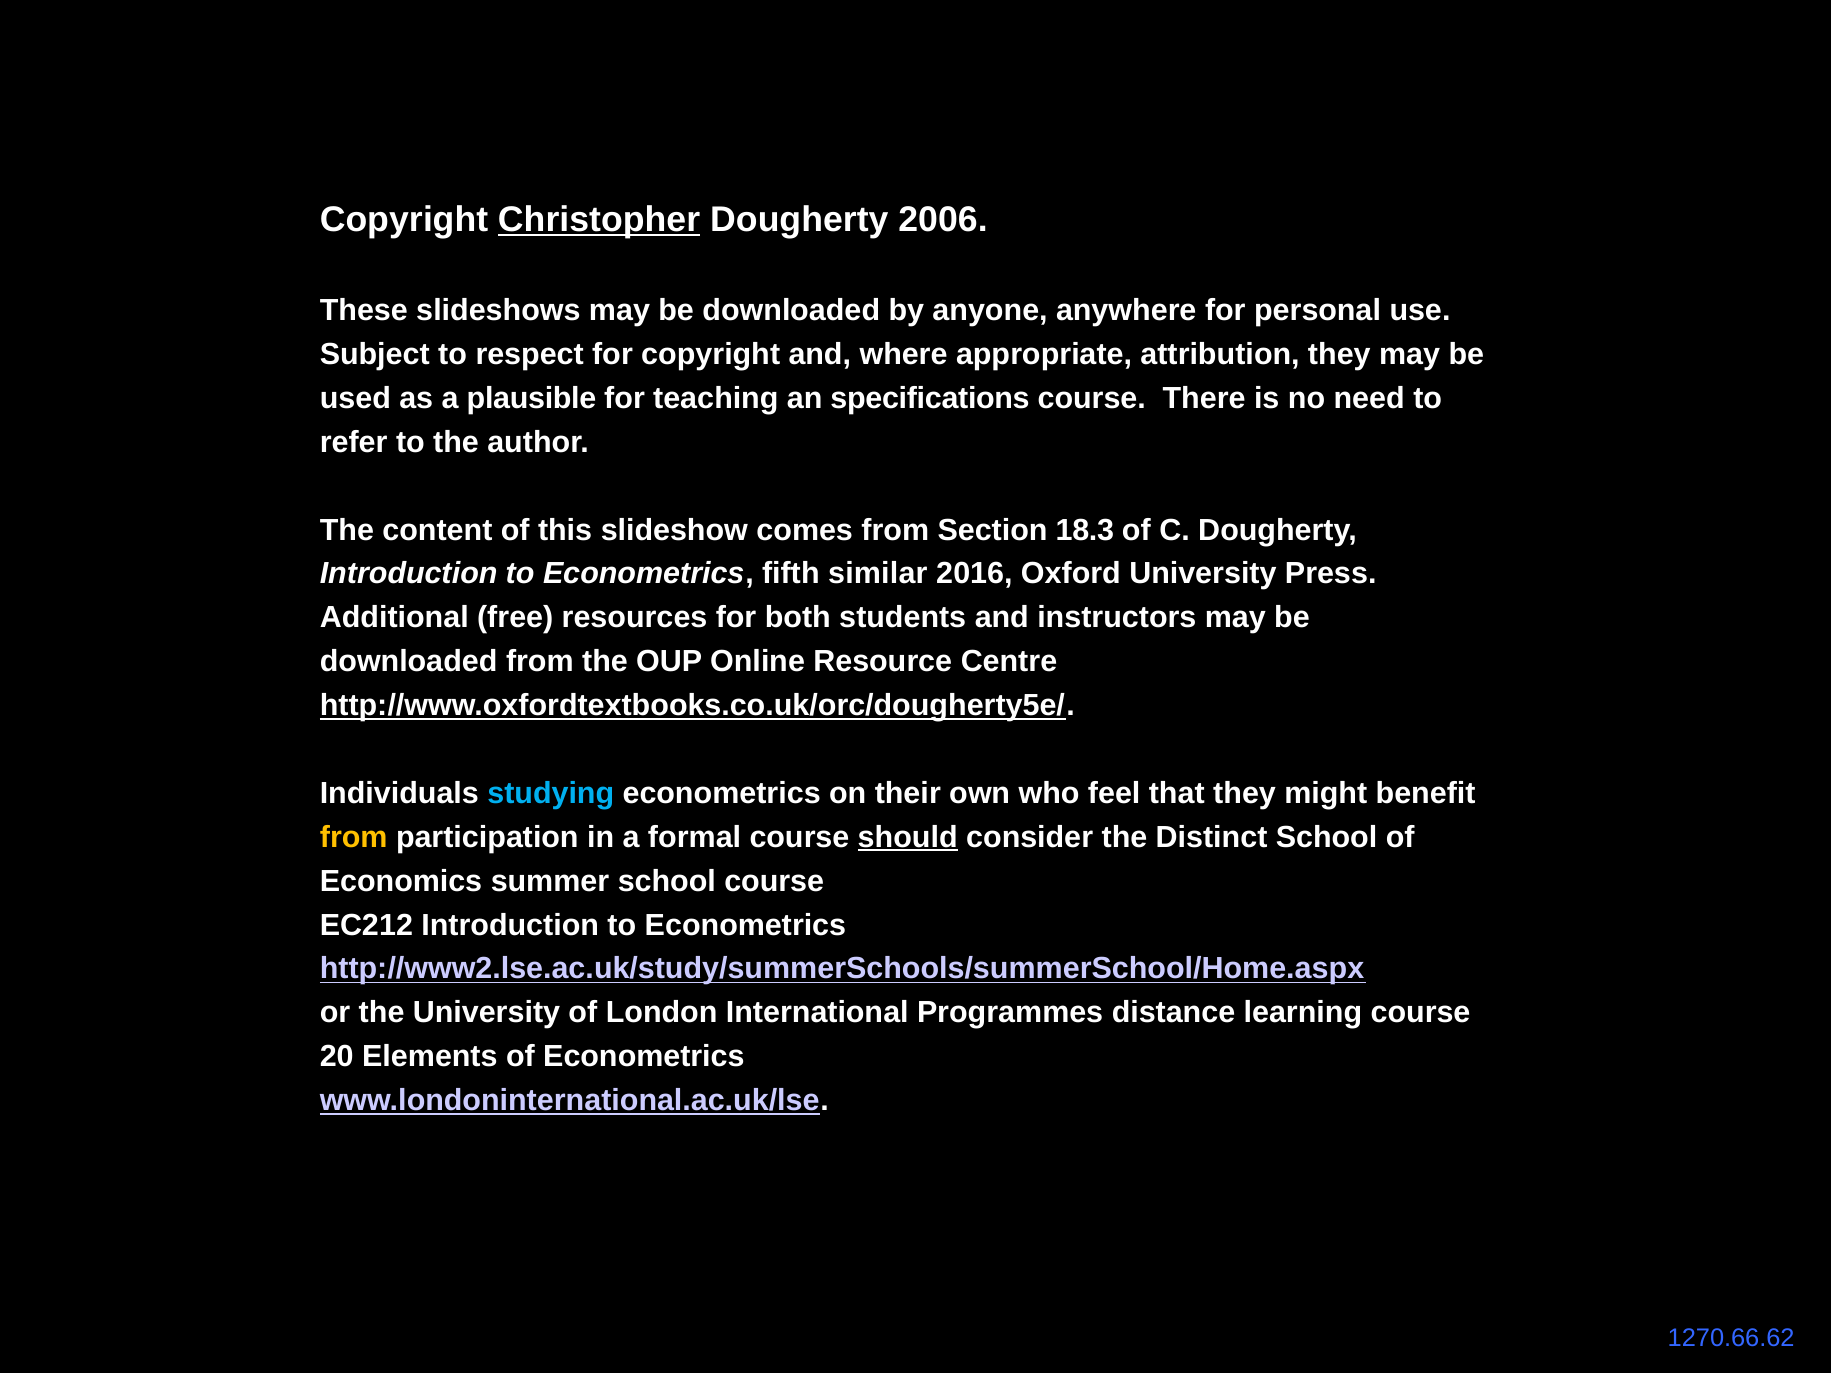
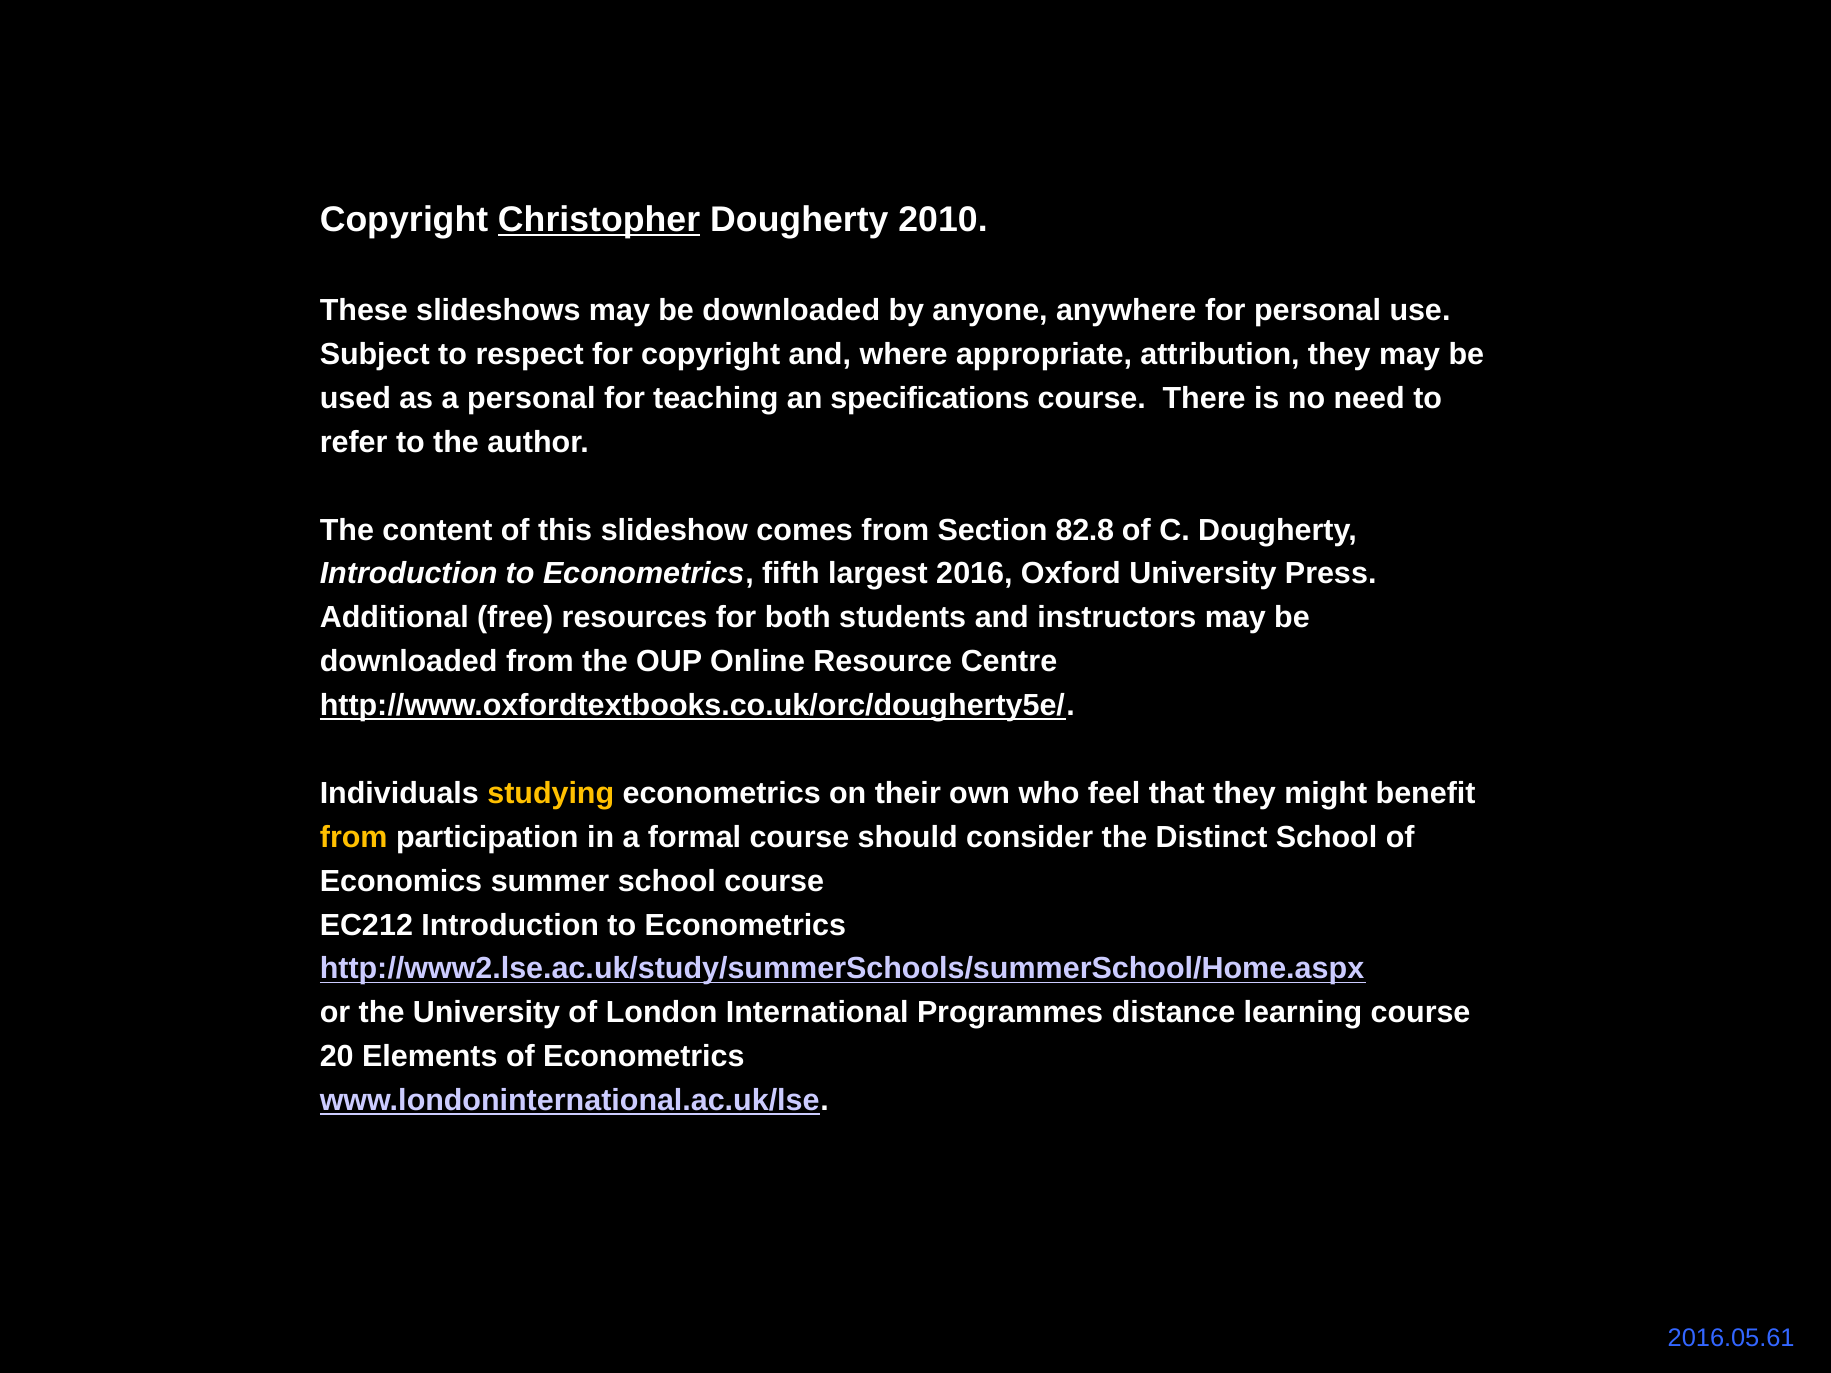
2006: 2006 -> 2010
a plausible: plausible -> personal
18.3: 18.3 -> 82.8
similar: similar -> largest
studying colour: light blue -> yellow
should underline: present -> none
1270.66.62: 1270.66.62 -> 2016.05.61
